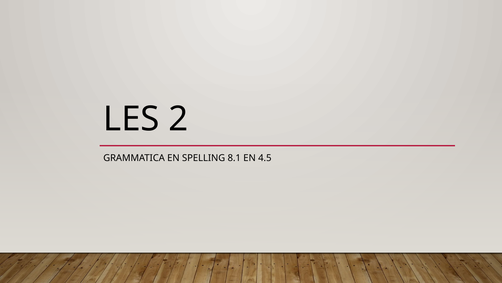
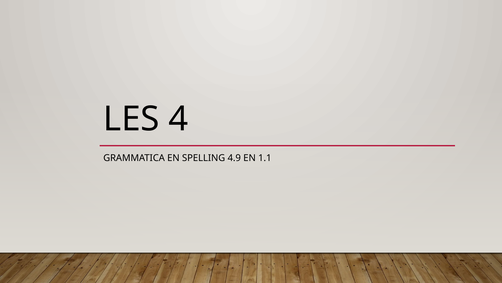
2: 2 -> 4
8.1: 8.1 -> 4.9
4.5: 4.5 -> 1.1
